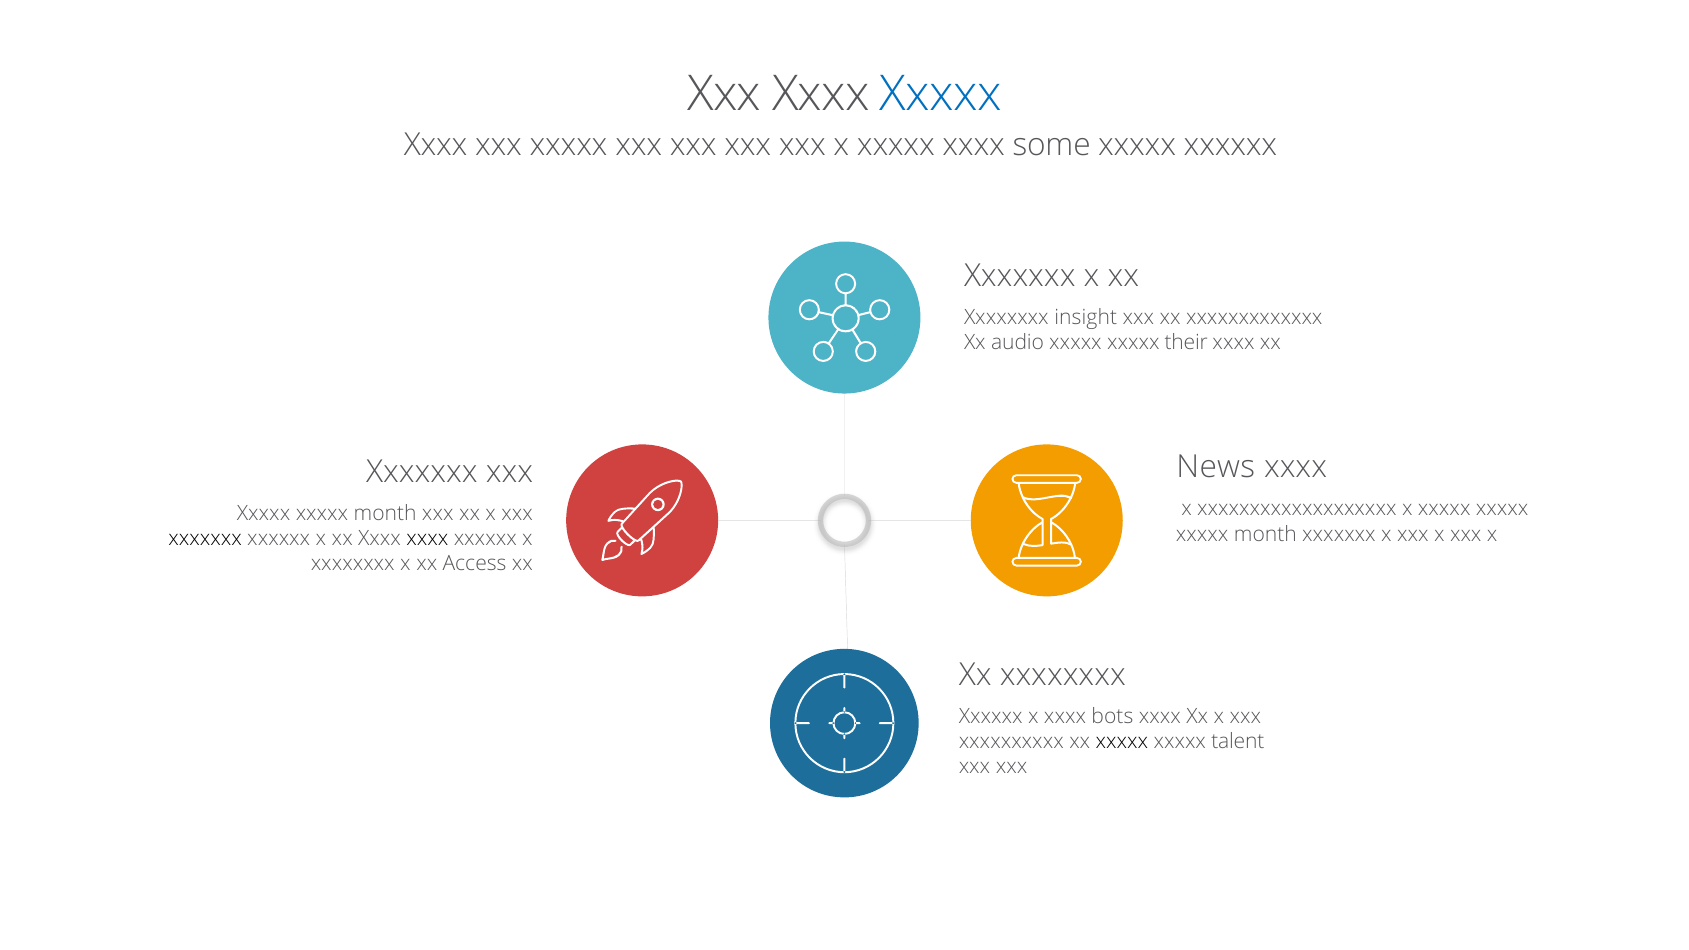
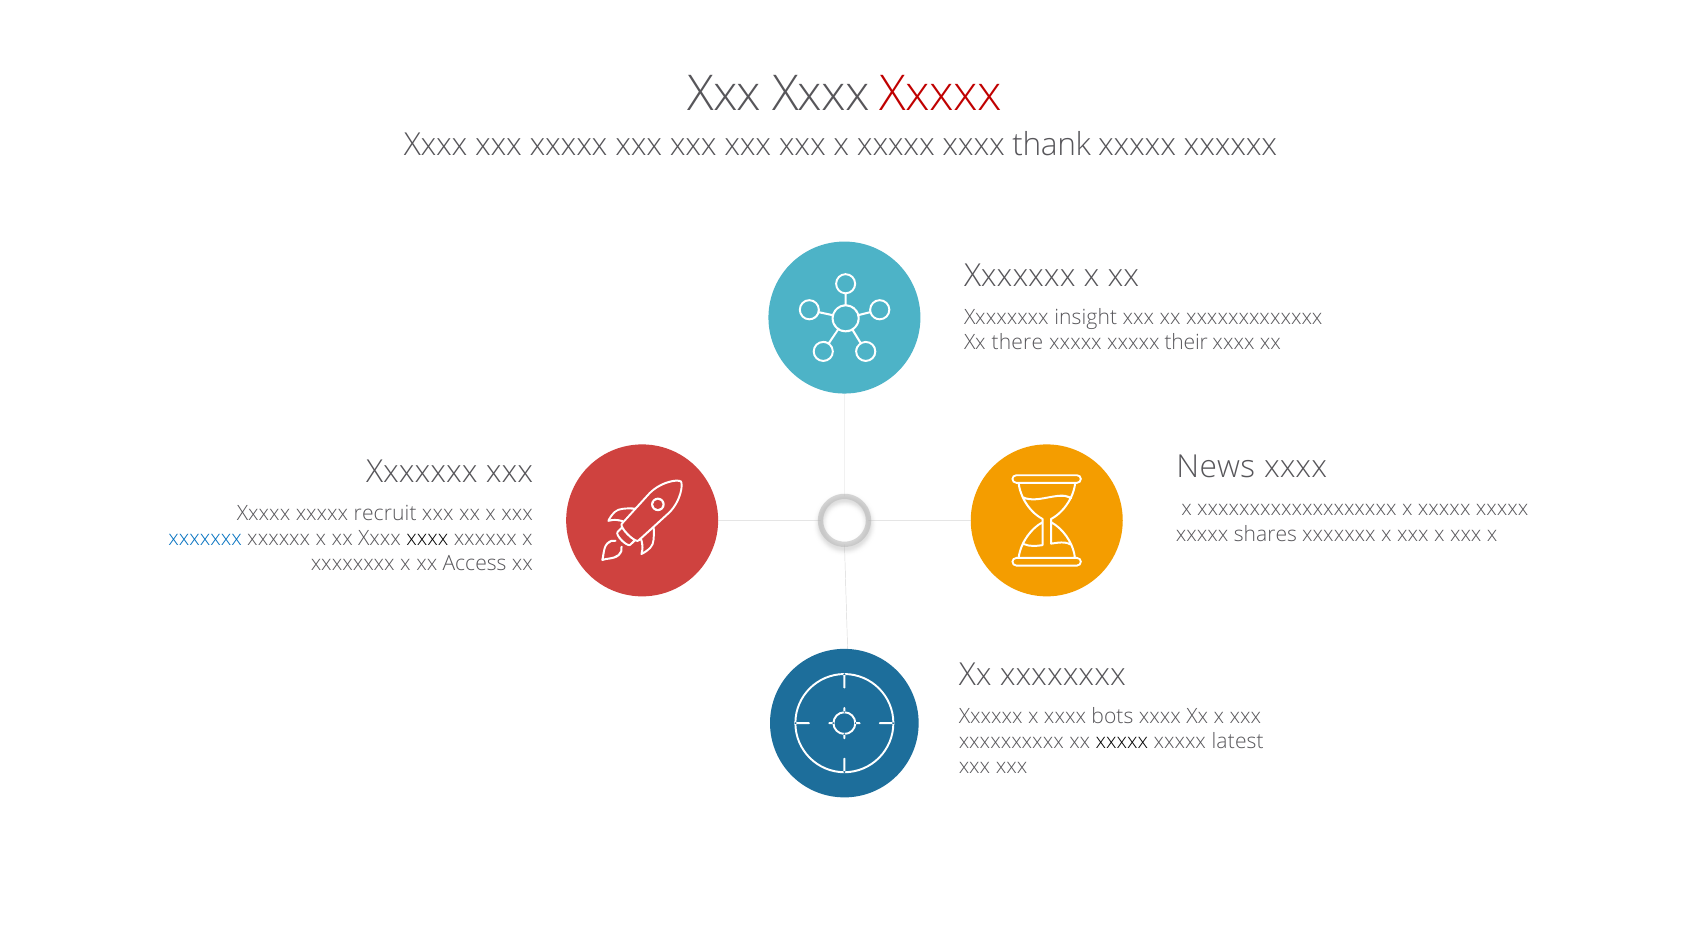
Xxxxx at (941, 94) colour: blue -> red
some: some -> thank
audio: audio -> there
month at (385, 513): month -> recruit
month at (1265, 534): month -> shares
xxxxxxx at (205, 539) colour: black -> blue
talent: talent -> latest
